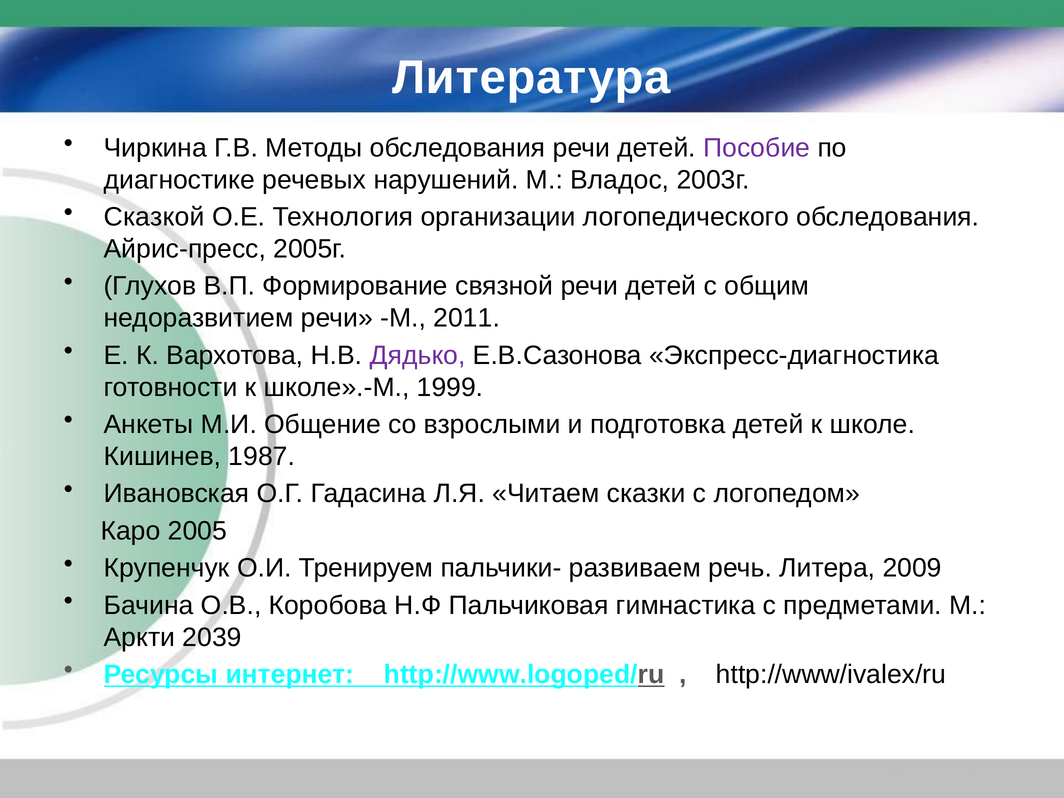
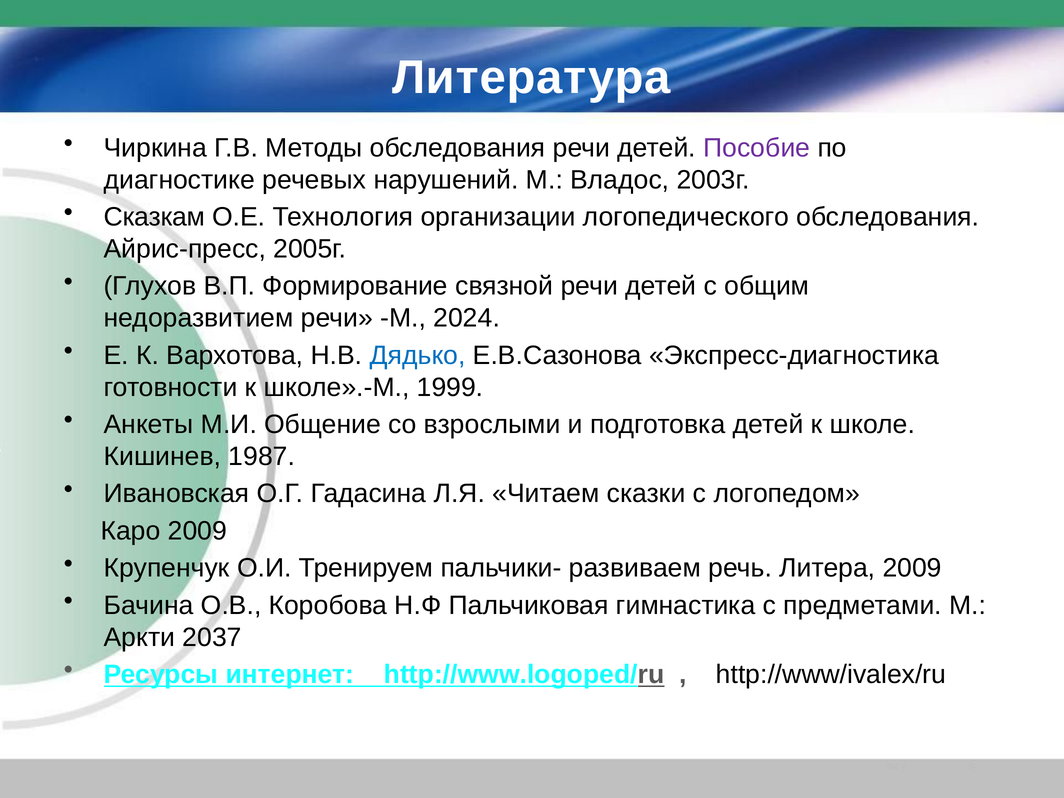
Сказкой: Сказкой -> Сказкам
2011: 2011 -> 2024
Дядько colour: purple -> blue
Каро 2005: 2005 -> 2009
2039: 2039 -> 2037
